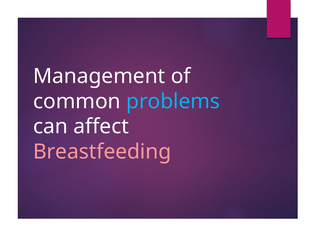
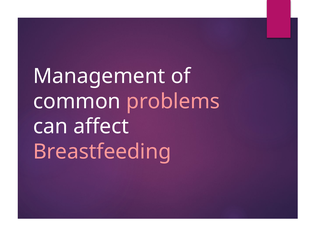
problems colour: light blue -> pink
